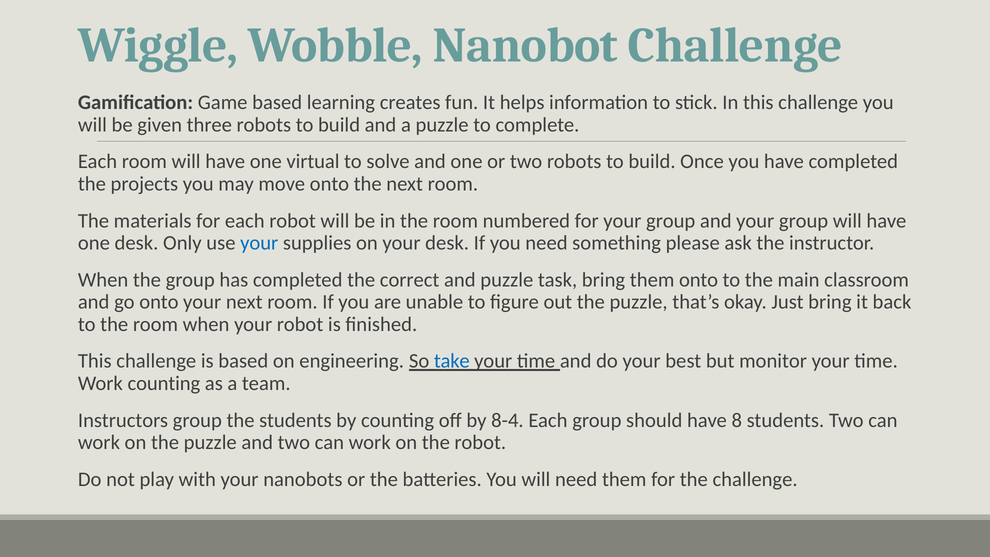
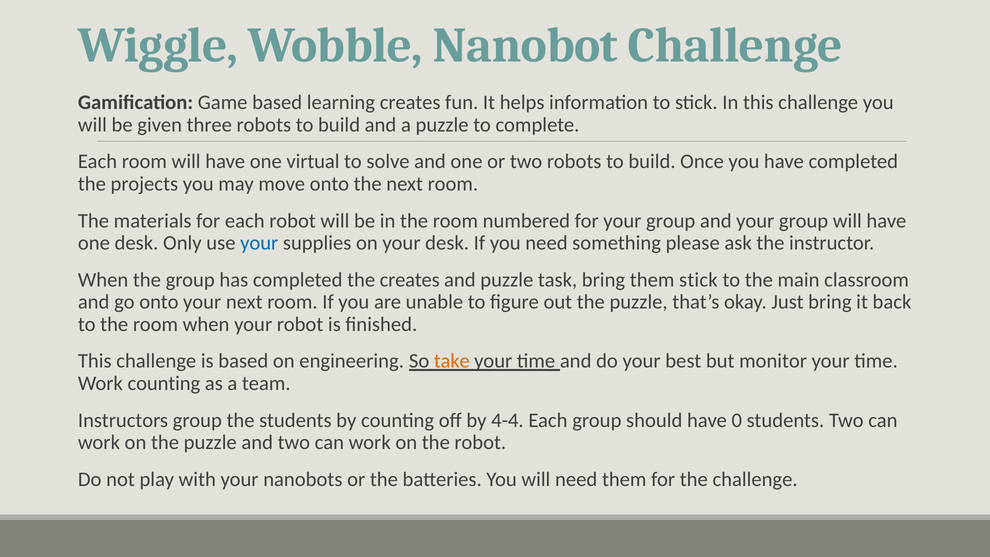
the correct: correct -> creates
them onto: onto -> stick
take colour: blue -> orange
8-4: 8-4 -> 4-4
8: 8 -> 0
